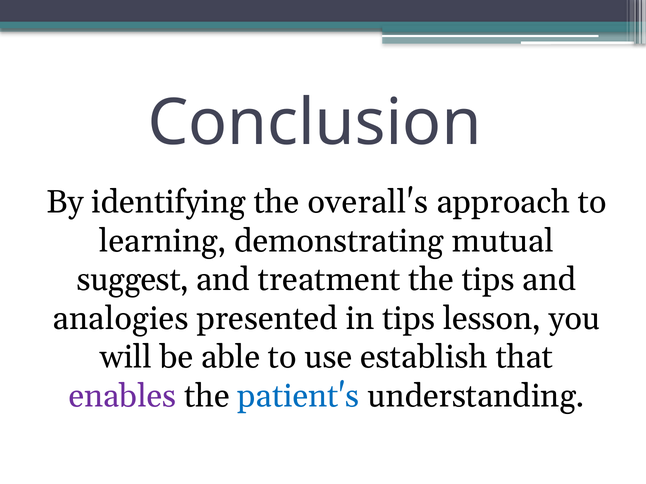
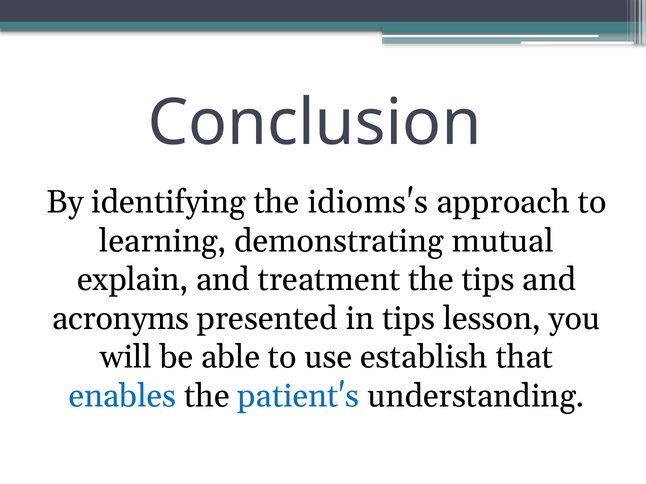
overall's: overall's -> idioms's
suggest: suggest -> explain
analogies: analogies -> acronyms
enables colour: purple -> blue
